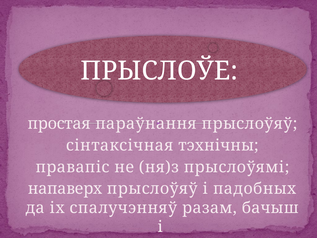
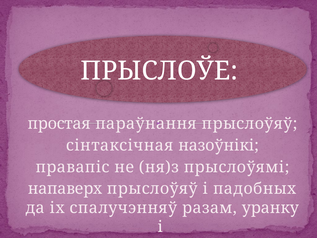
тэхнічны: тэхнічны -> назоўнікі
бачыш: бачыш -> уранку
